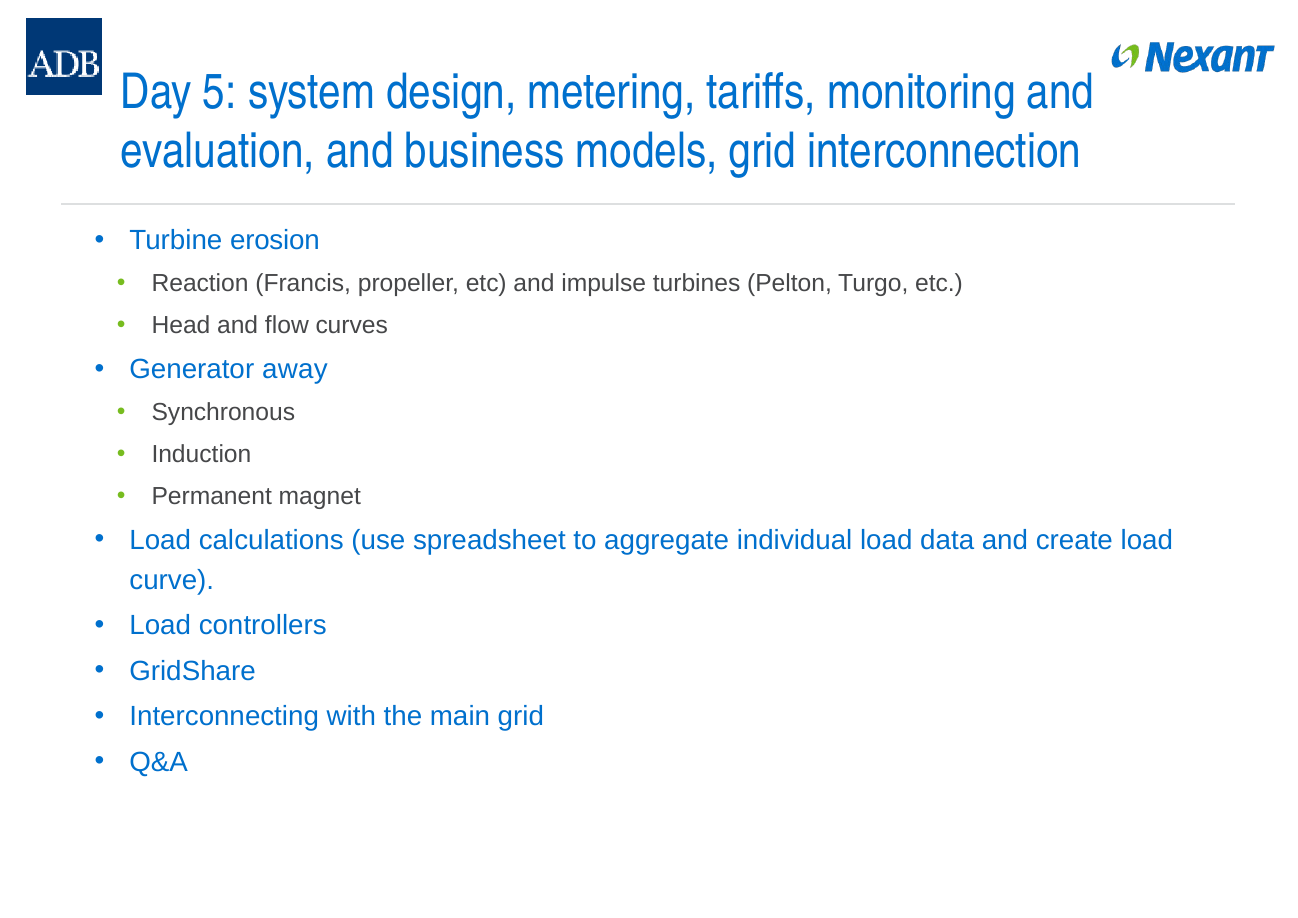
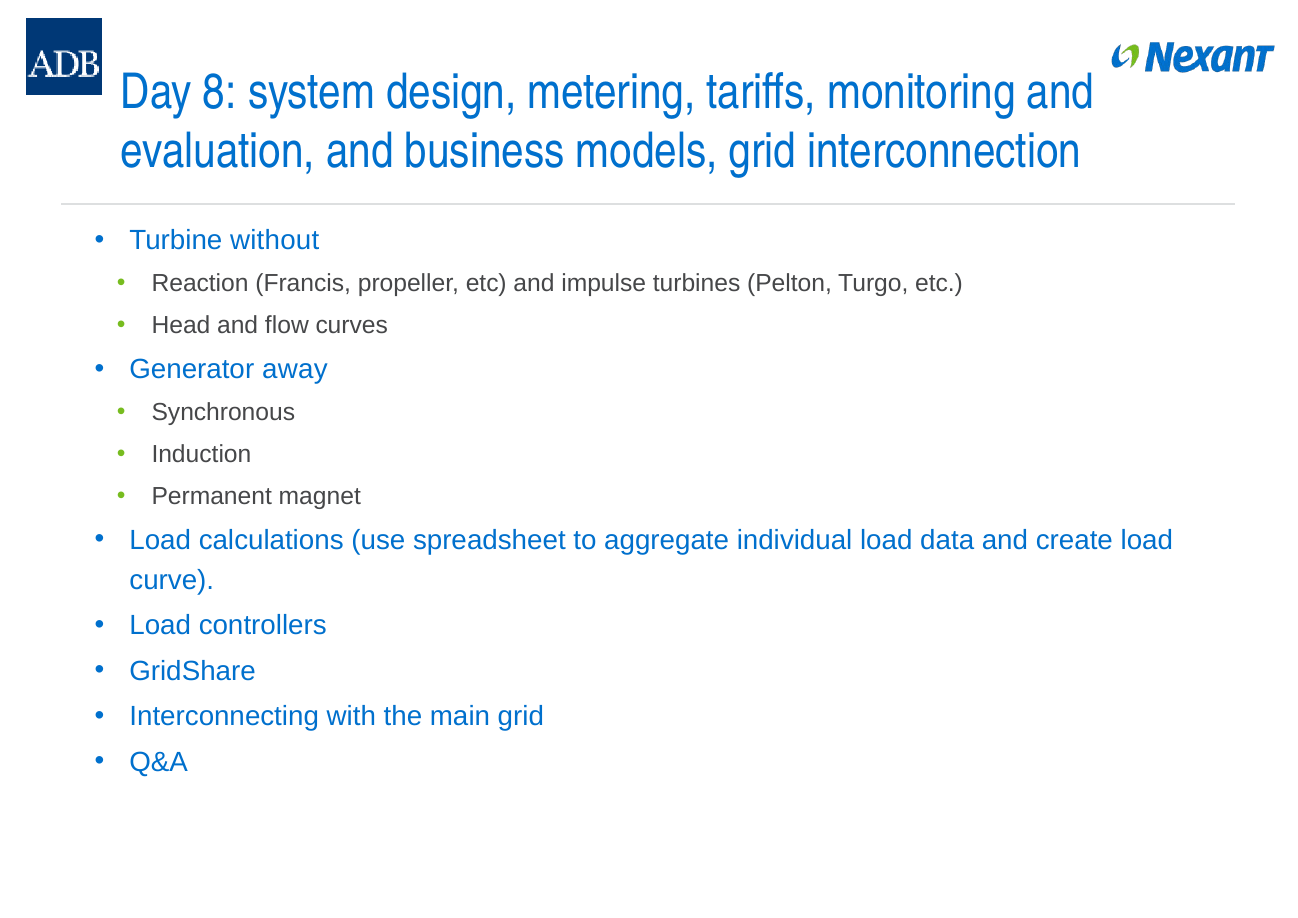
5: 5 -> 8
erosion: erosion -> without
